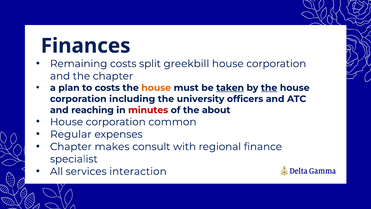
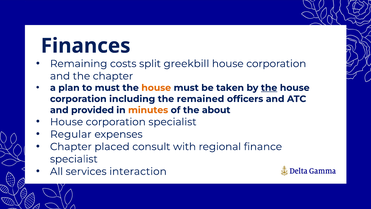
to costs: costs -> must
taken underline: present -> none
university: university -> remained
reaching: reaching -> provided
minutes colour: red -> orange
corporation common: common -> specialist
makes: makes -> placed
